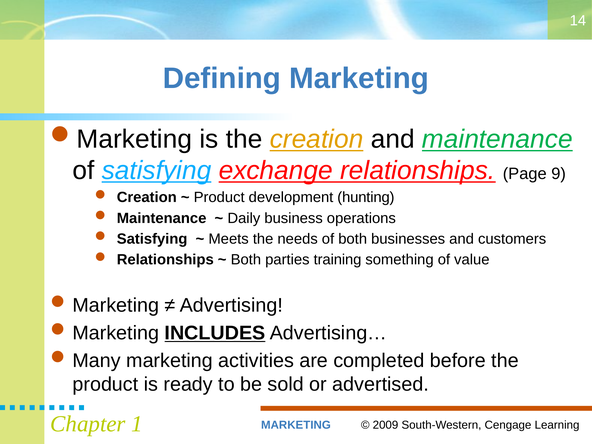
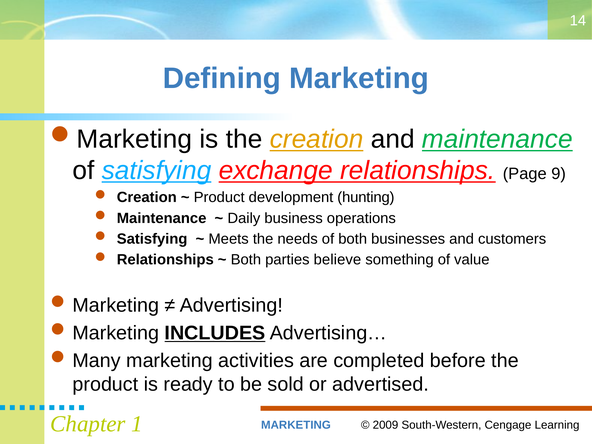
training: training -> believe
